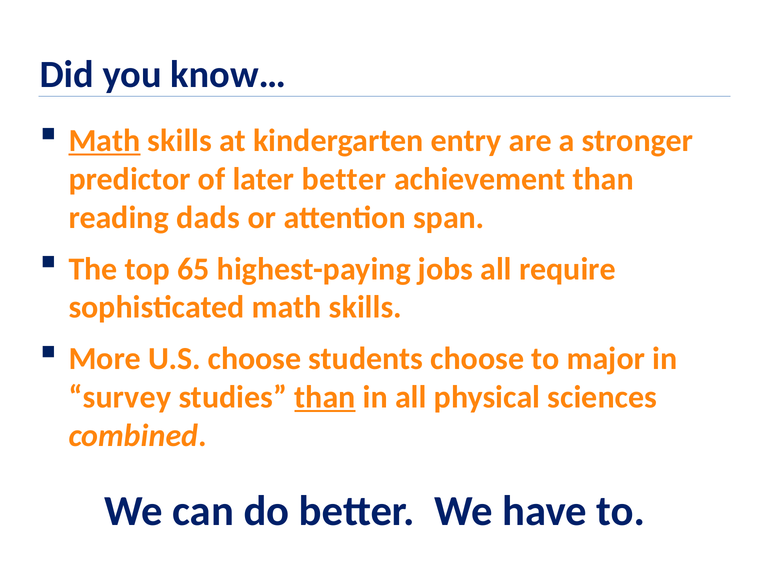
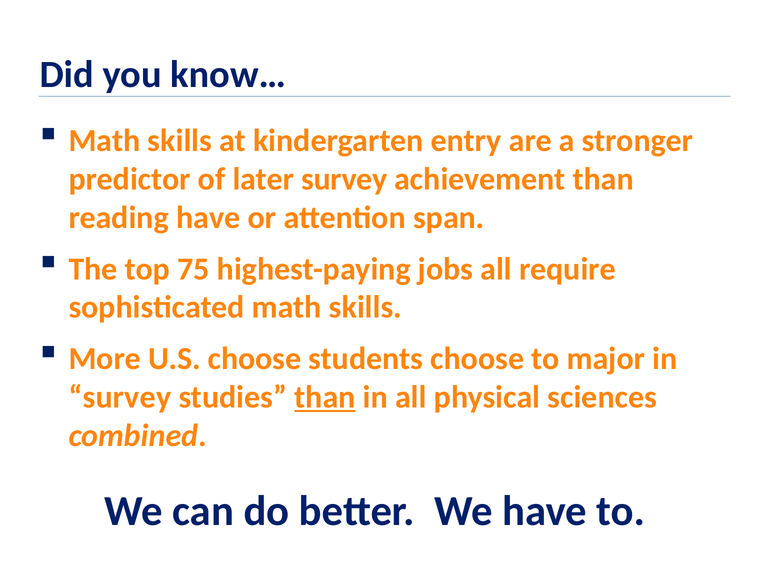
Math at (104, 141) underline: present -> none
later better: better -> survey
reading dads: dads -> have
65: 65 -> 75
